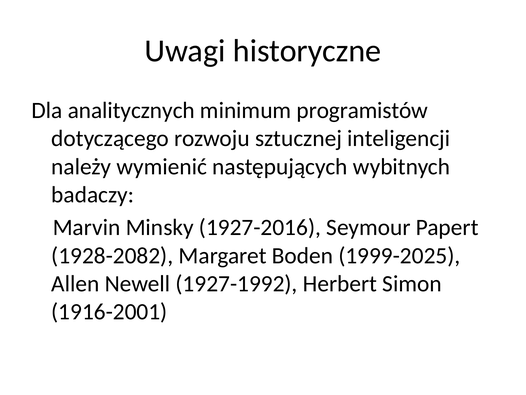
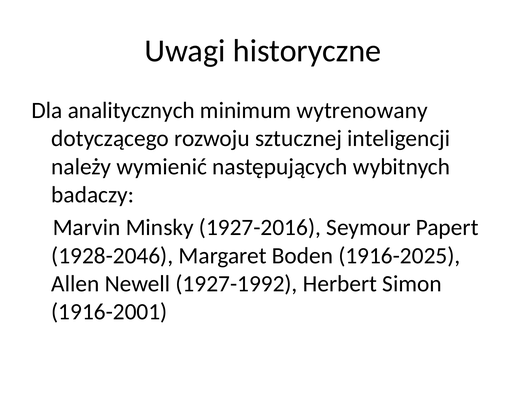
programistów: programistów -> wytrenowany
1928-2082: 1928-2082 -> 1928-2046
1999-2025: 1999-2025 -> 1916-2025
